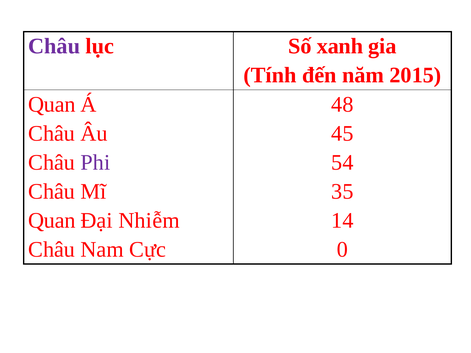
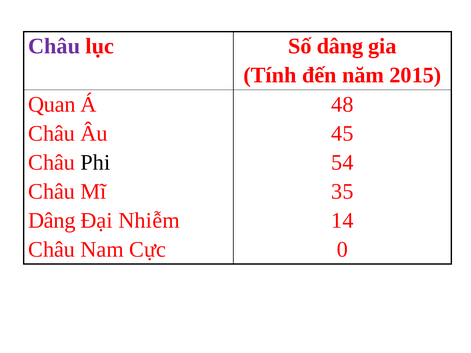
Số xanh: xanh -> dâng
Phi colour: purple -> black
Quan at (52, 221): Quan -> Dâng
